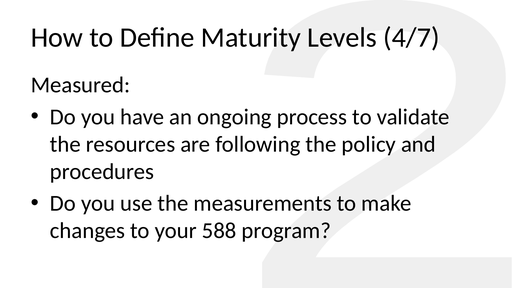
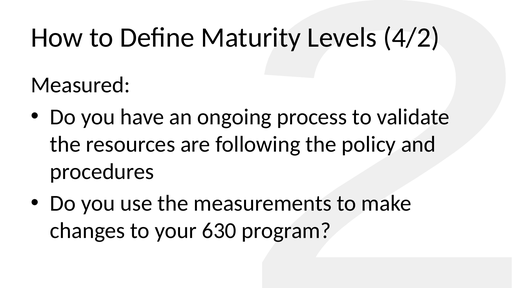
4/7: 4/7 -> 4/2
588: 588 -> 630
